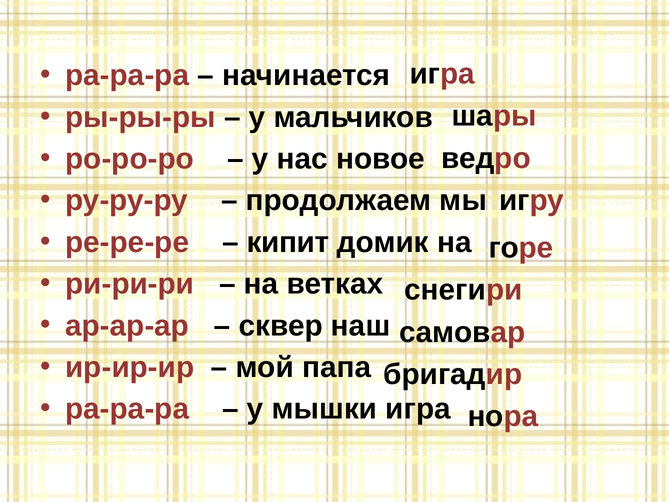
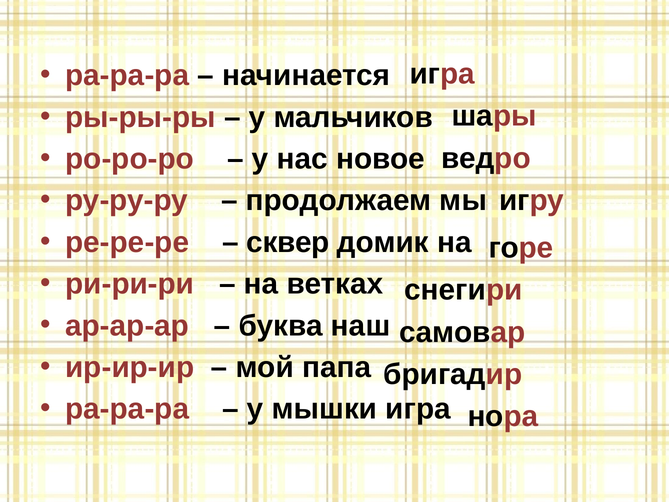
кипит: кипит -> сквер
сквер: сквер -> буква
